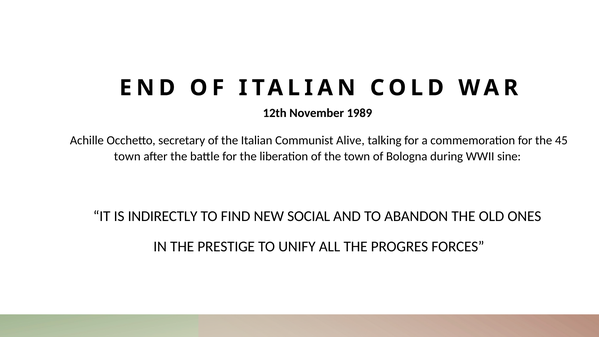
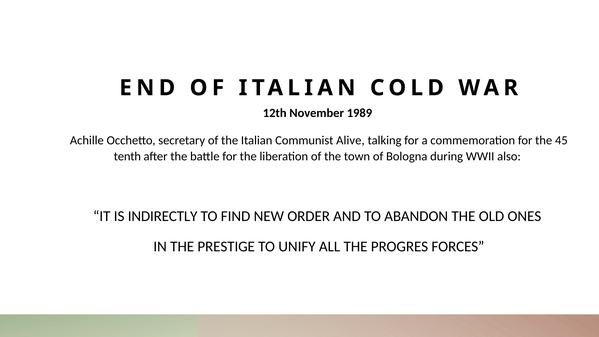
town at (127, 156): town -> tenth
sine: sine -> also
SOCIAL: SOCIAL -> ORDER
